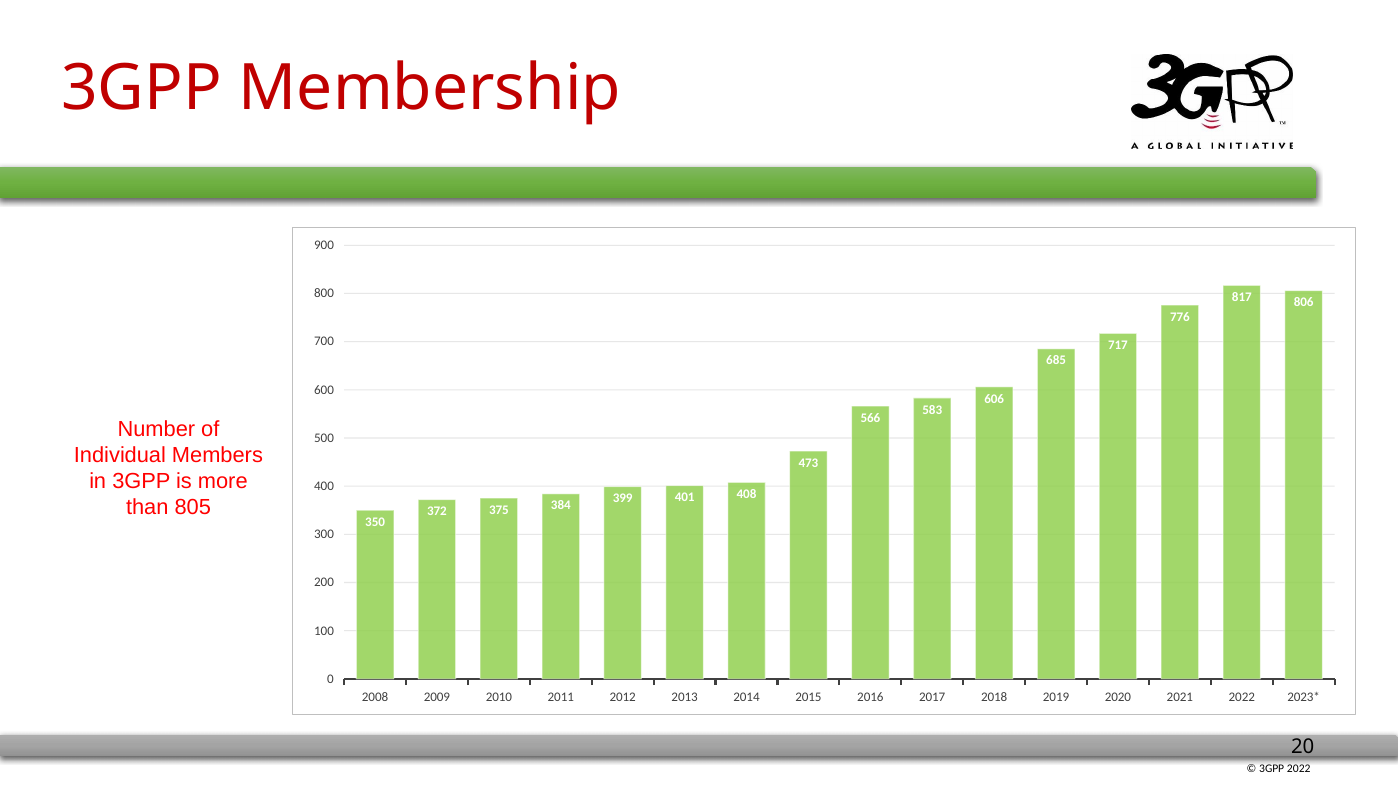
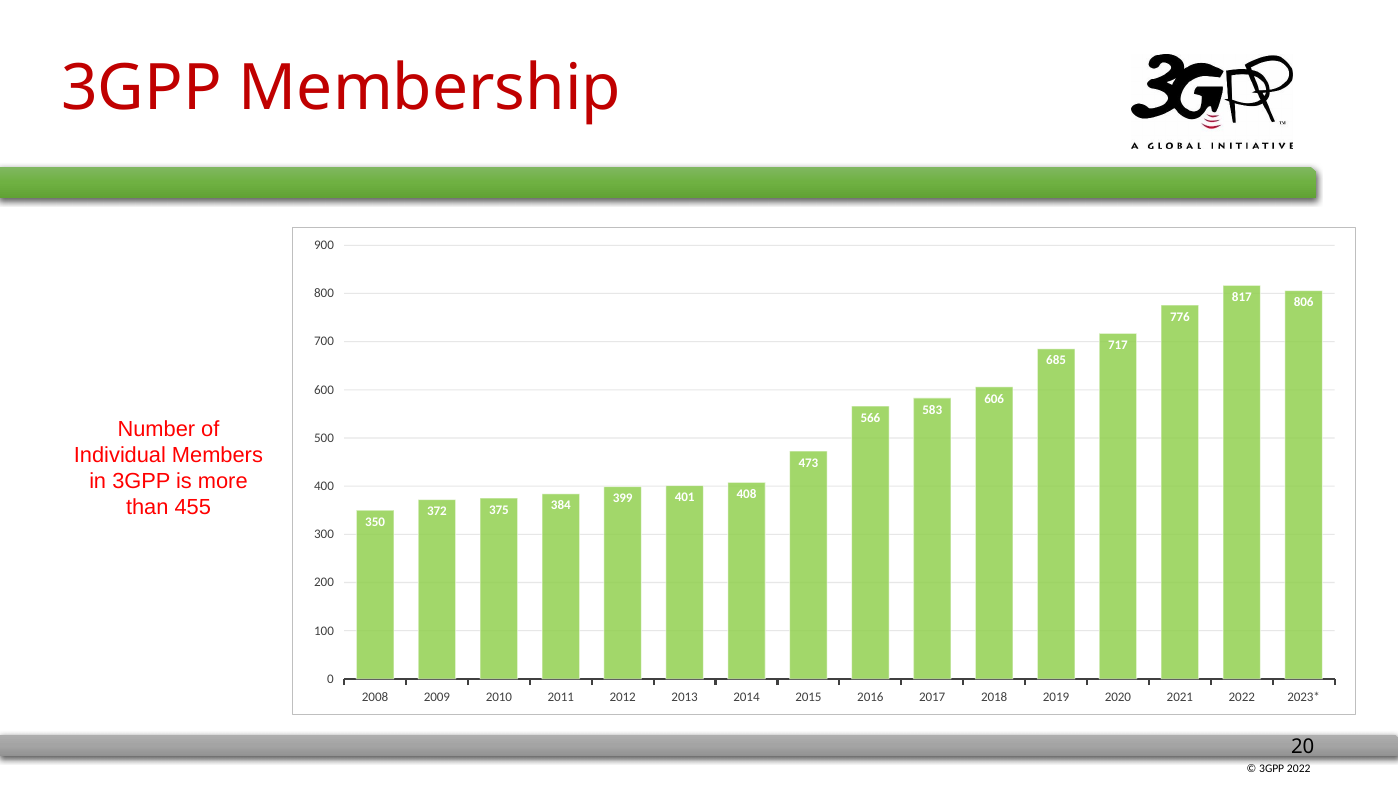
805: 805 -> 455
